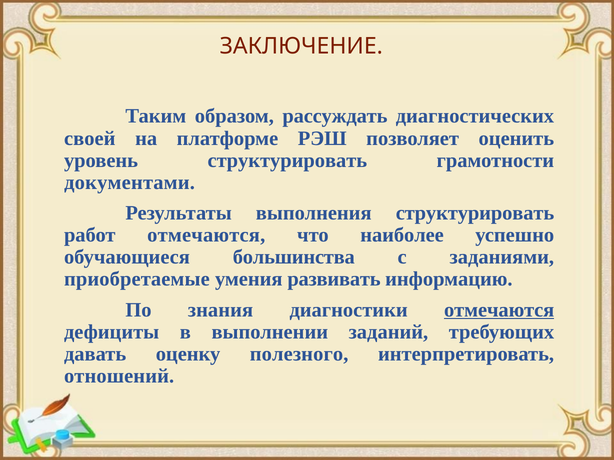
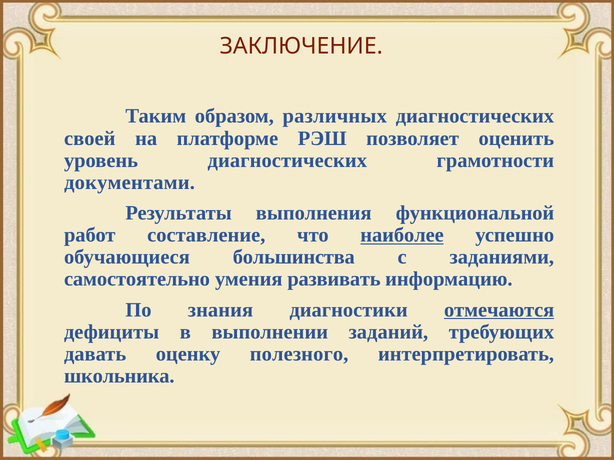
рассуждать: рассуждать -> различных
уровень структурировать: структурировать -> диагностических
выполнения структурировать: структурировать -> функциональной
работ отмечаются: отмечаются -> составление
наиболее underline: none -> present
приобретаемые: приобретаемые -> самостоятельно
отношений: отношений -> школьника
